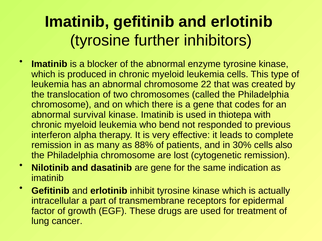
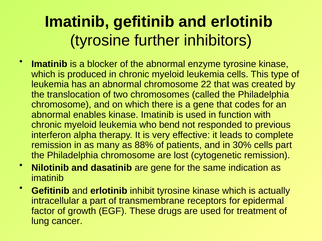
survival: survival -> enables
thiotepa: thiotepa -> function
cells also: also -> part
